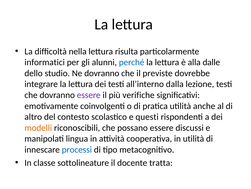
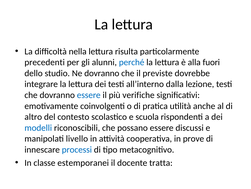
informatici: informatici -> precedenti
dalle: dalle -> fuori
essere at (89, 95) colour: purple -> blue
questi: questi -> scuola
modelli colour: orange -> blue
lingua: lingua -> livello
in utilità: utilità -> prove
sottolineature: sottolineature -> estemporanei
